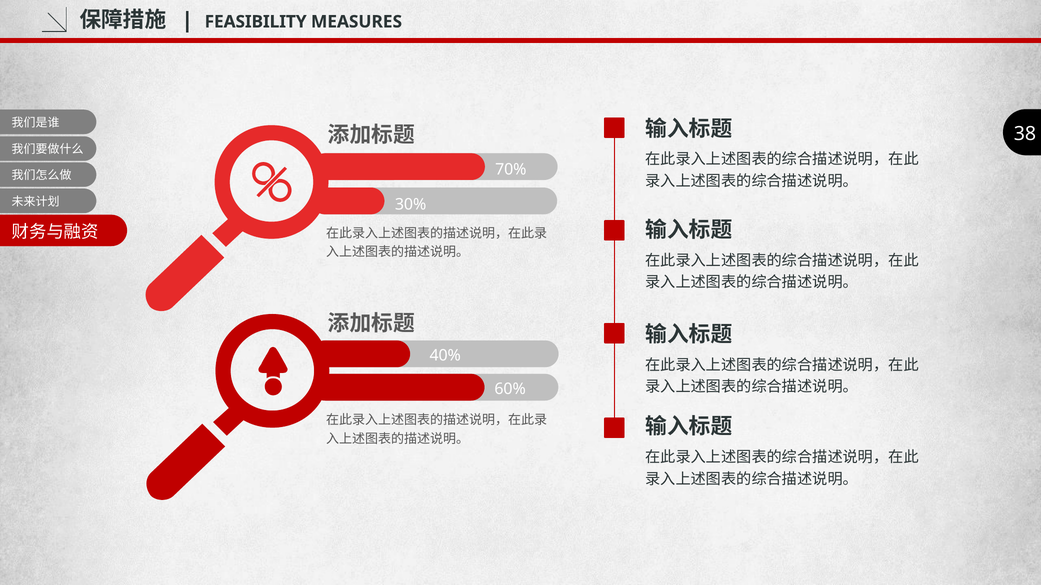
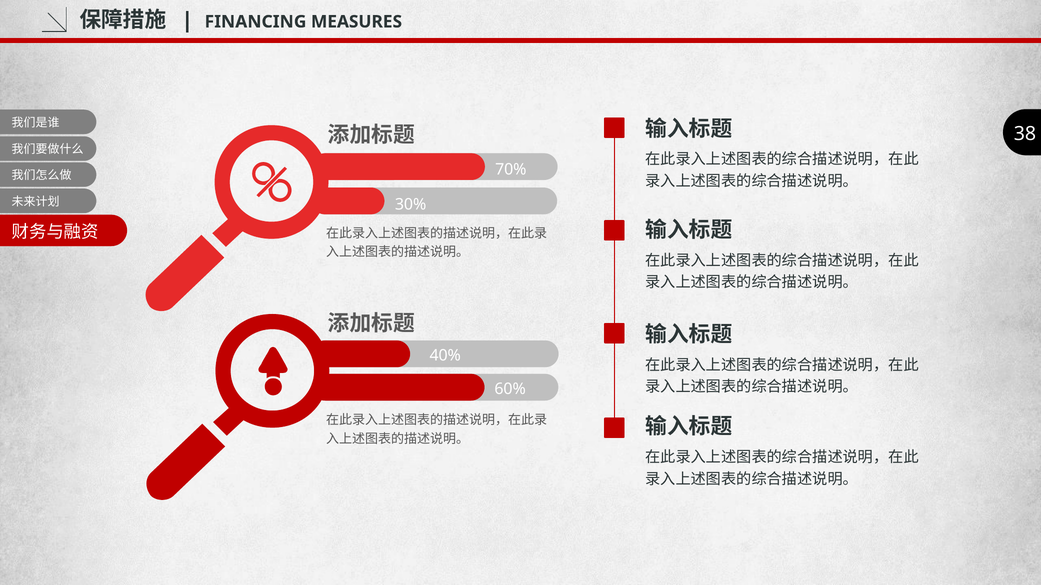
FEASIBILITY: FEASIBILITY -> FINANCING
